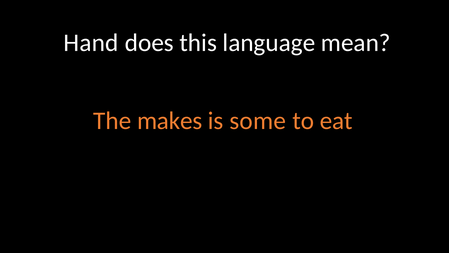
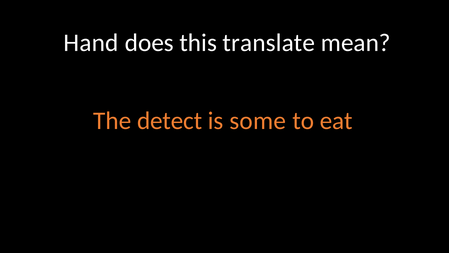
language: language -> translate
makes: makes -> detect
